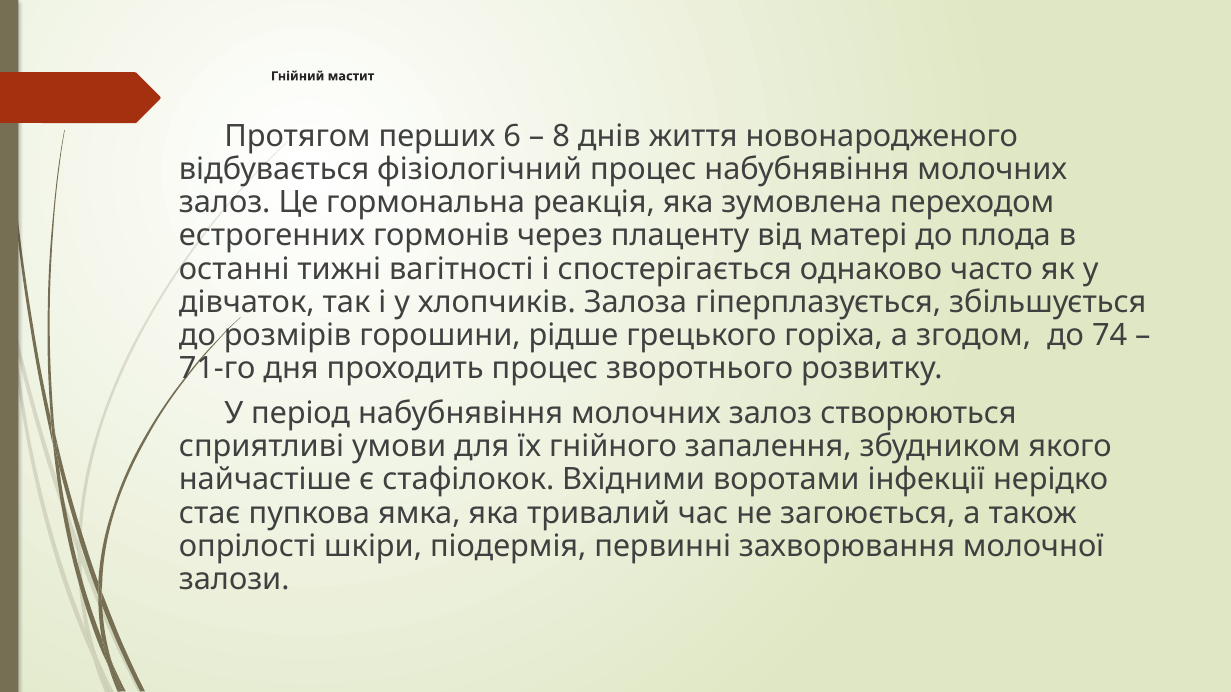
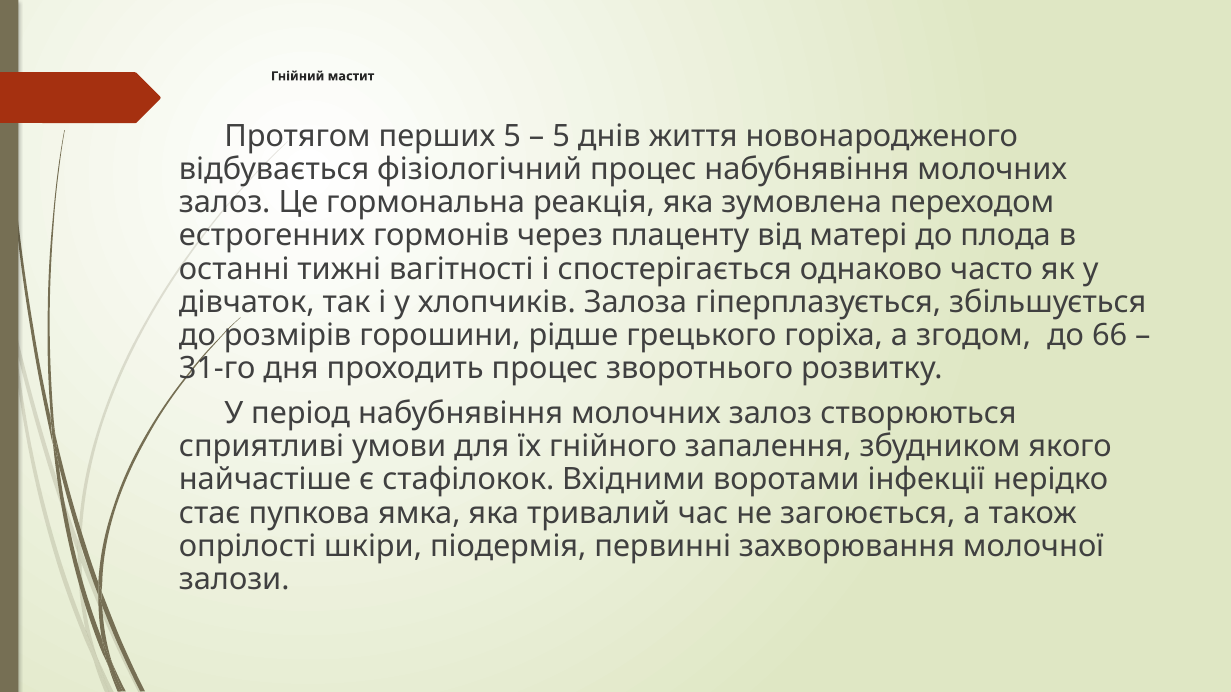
перших 6: 6 -> 5
8 at (561, 136): 8 -> 5
74: 74 -> 66
71-го: 71-го -> 31-го
